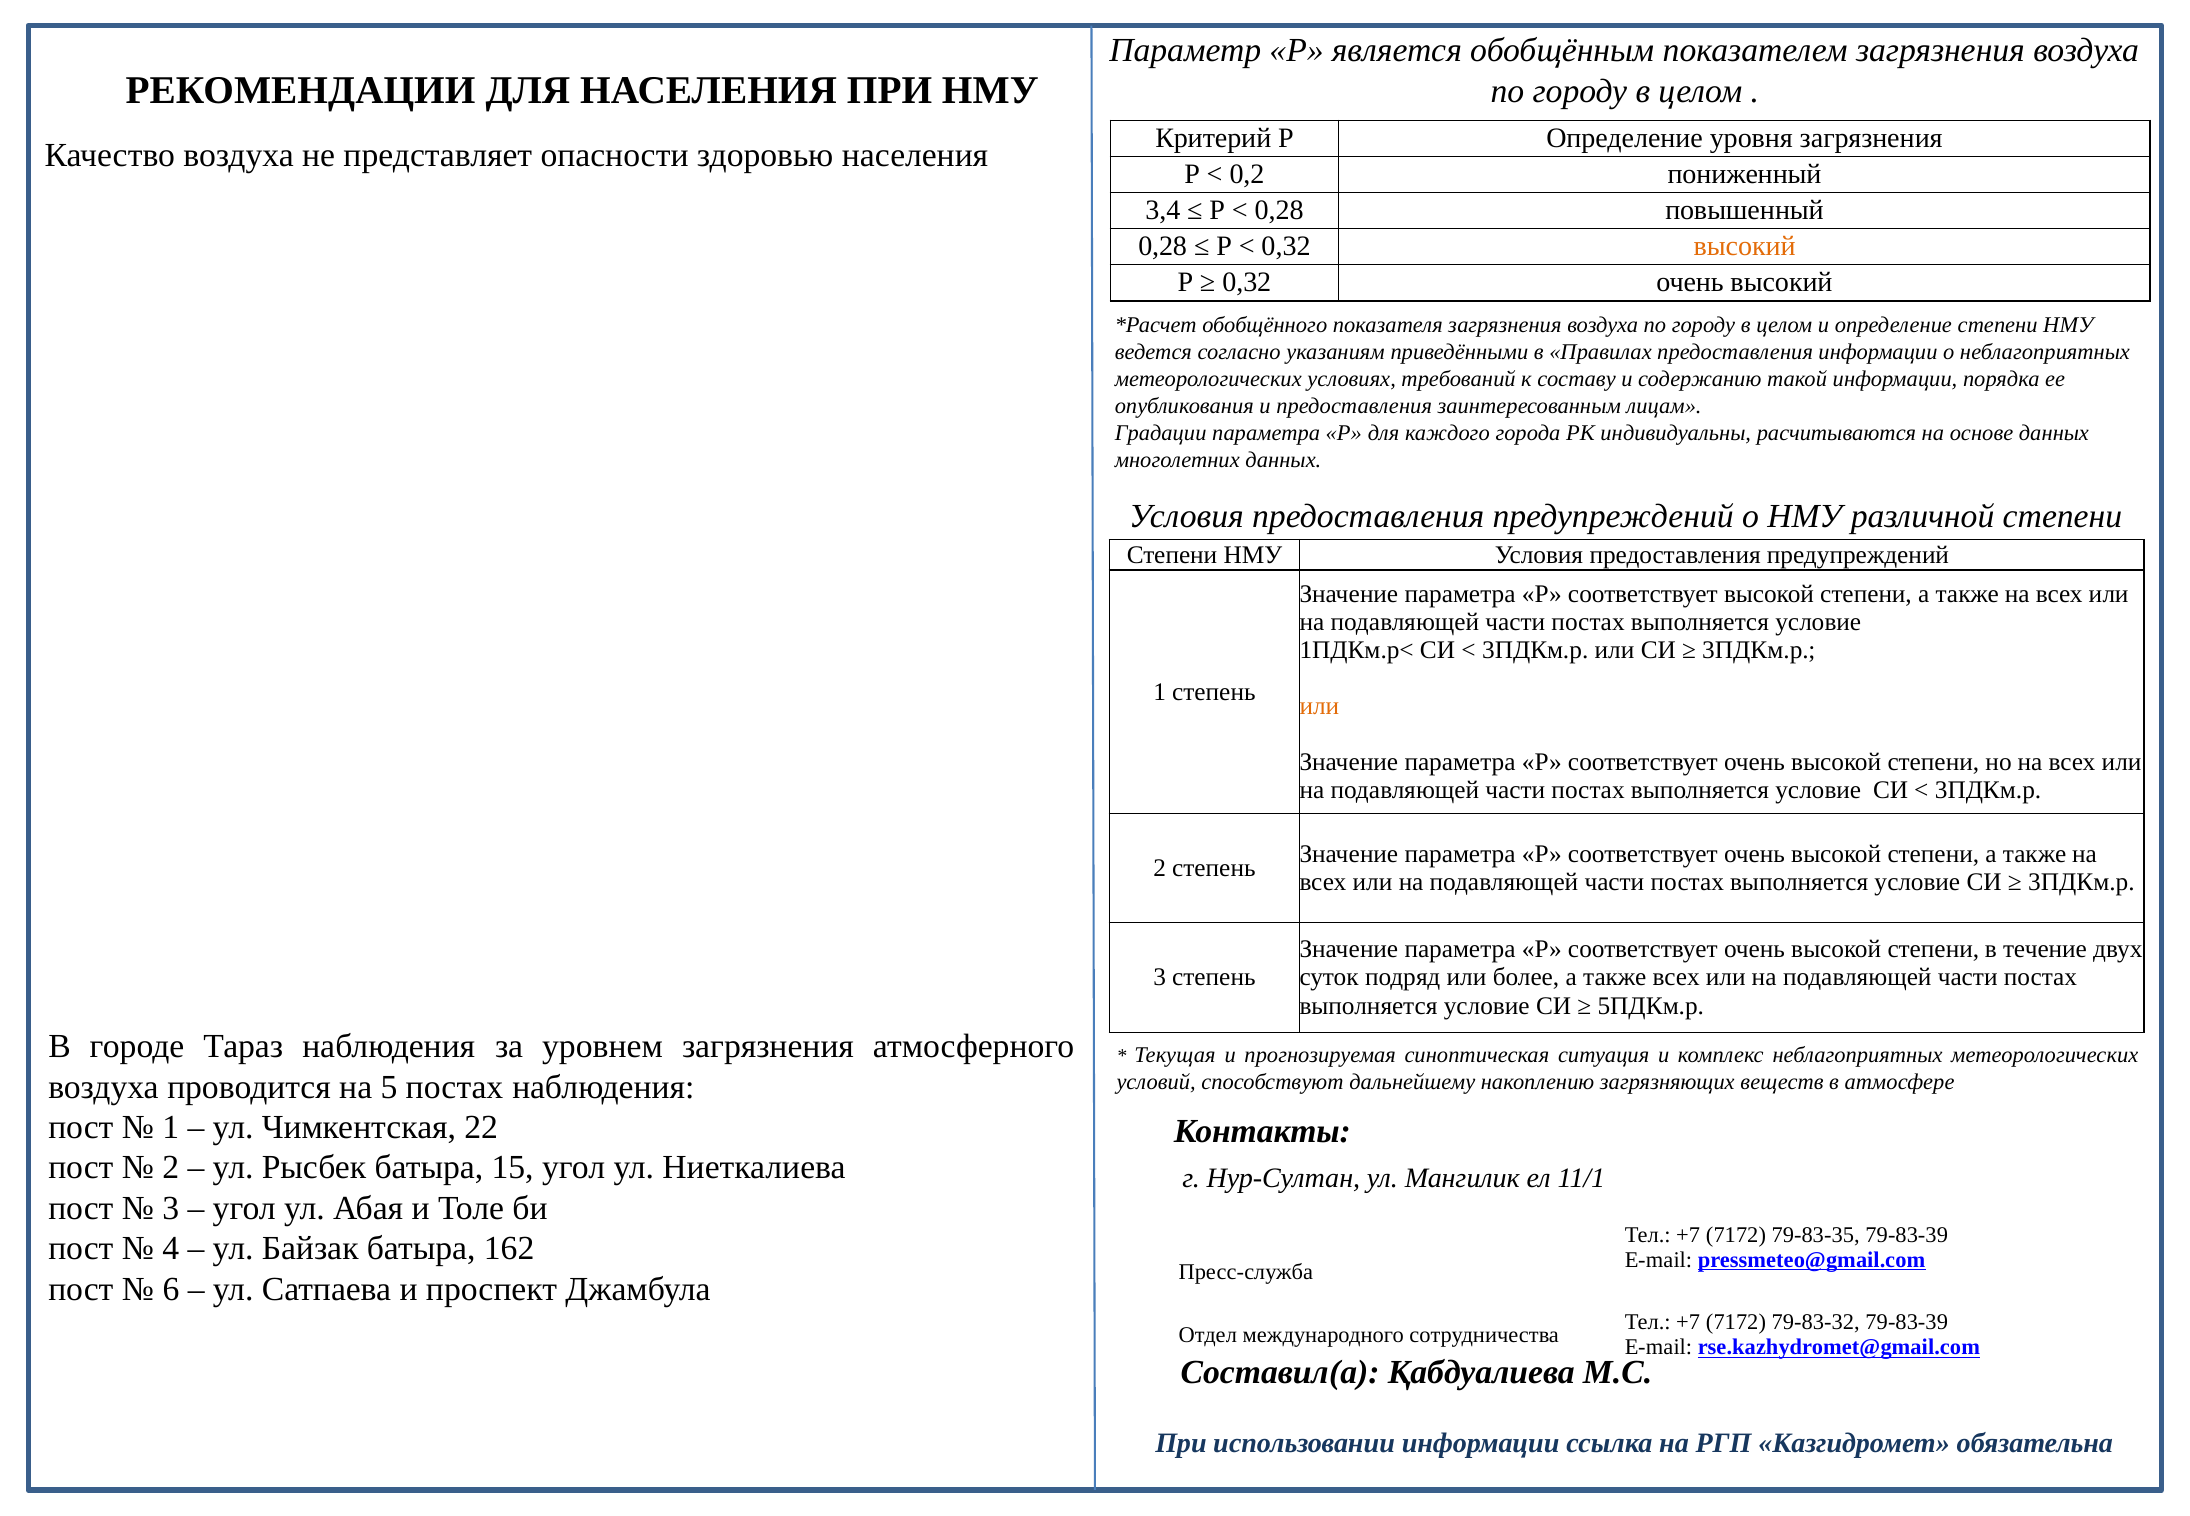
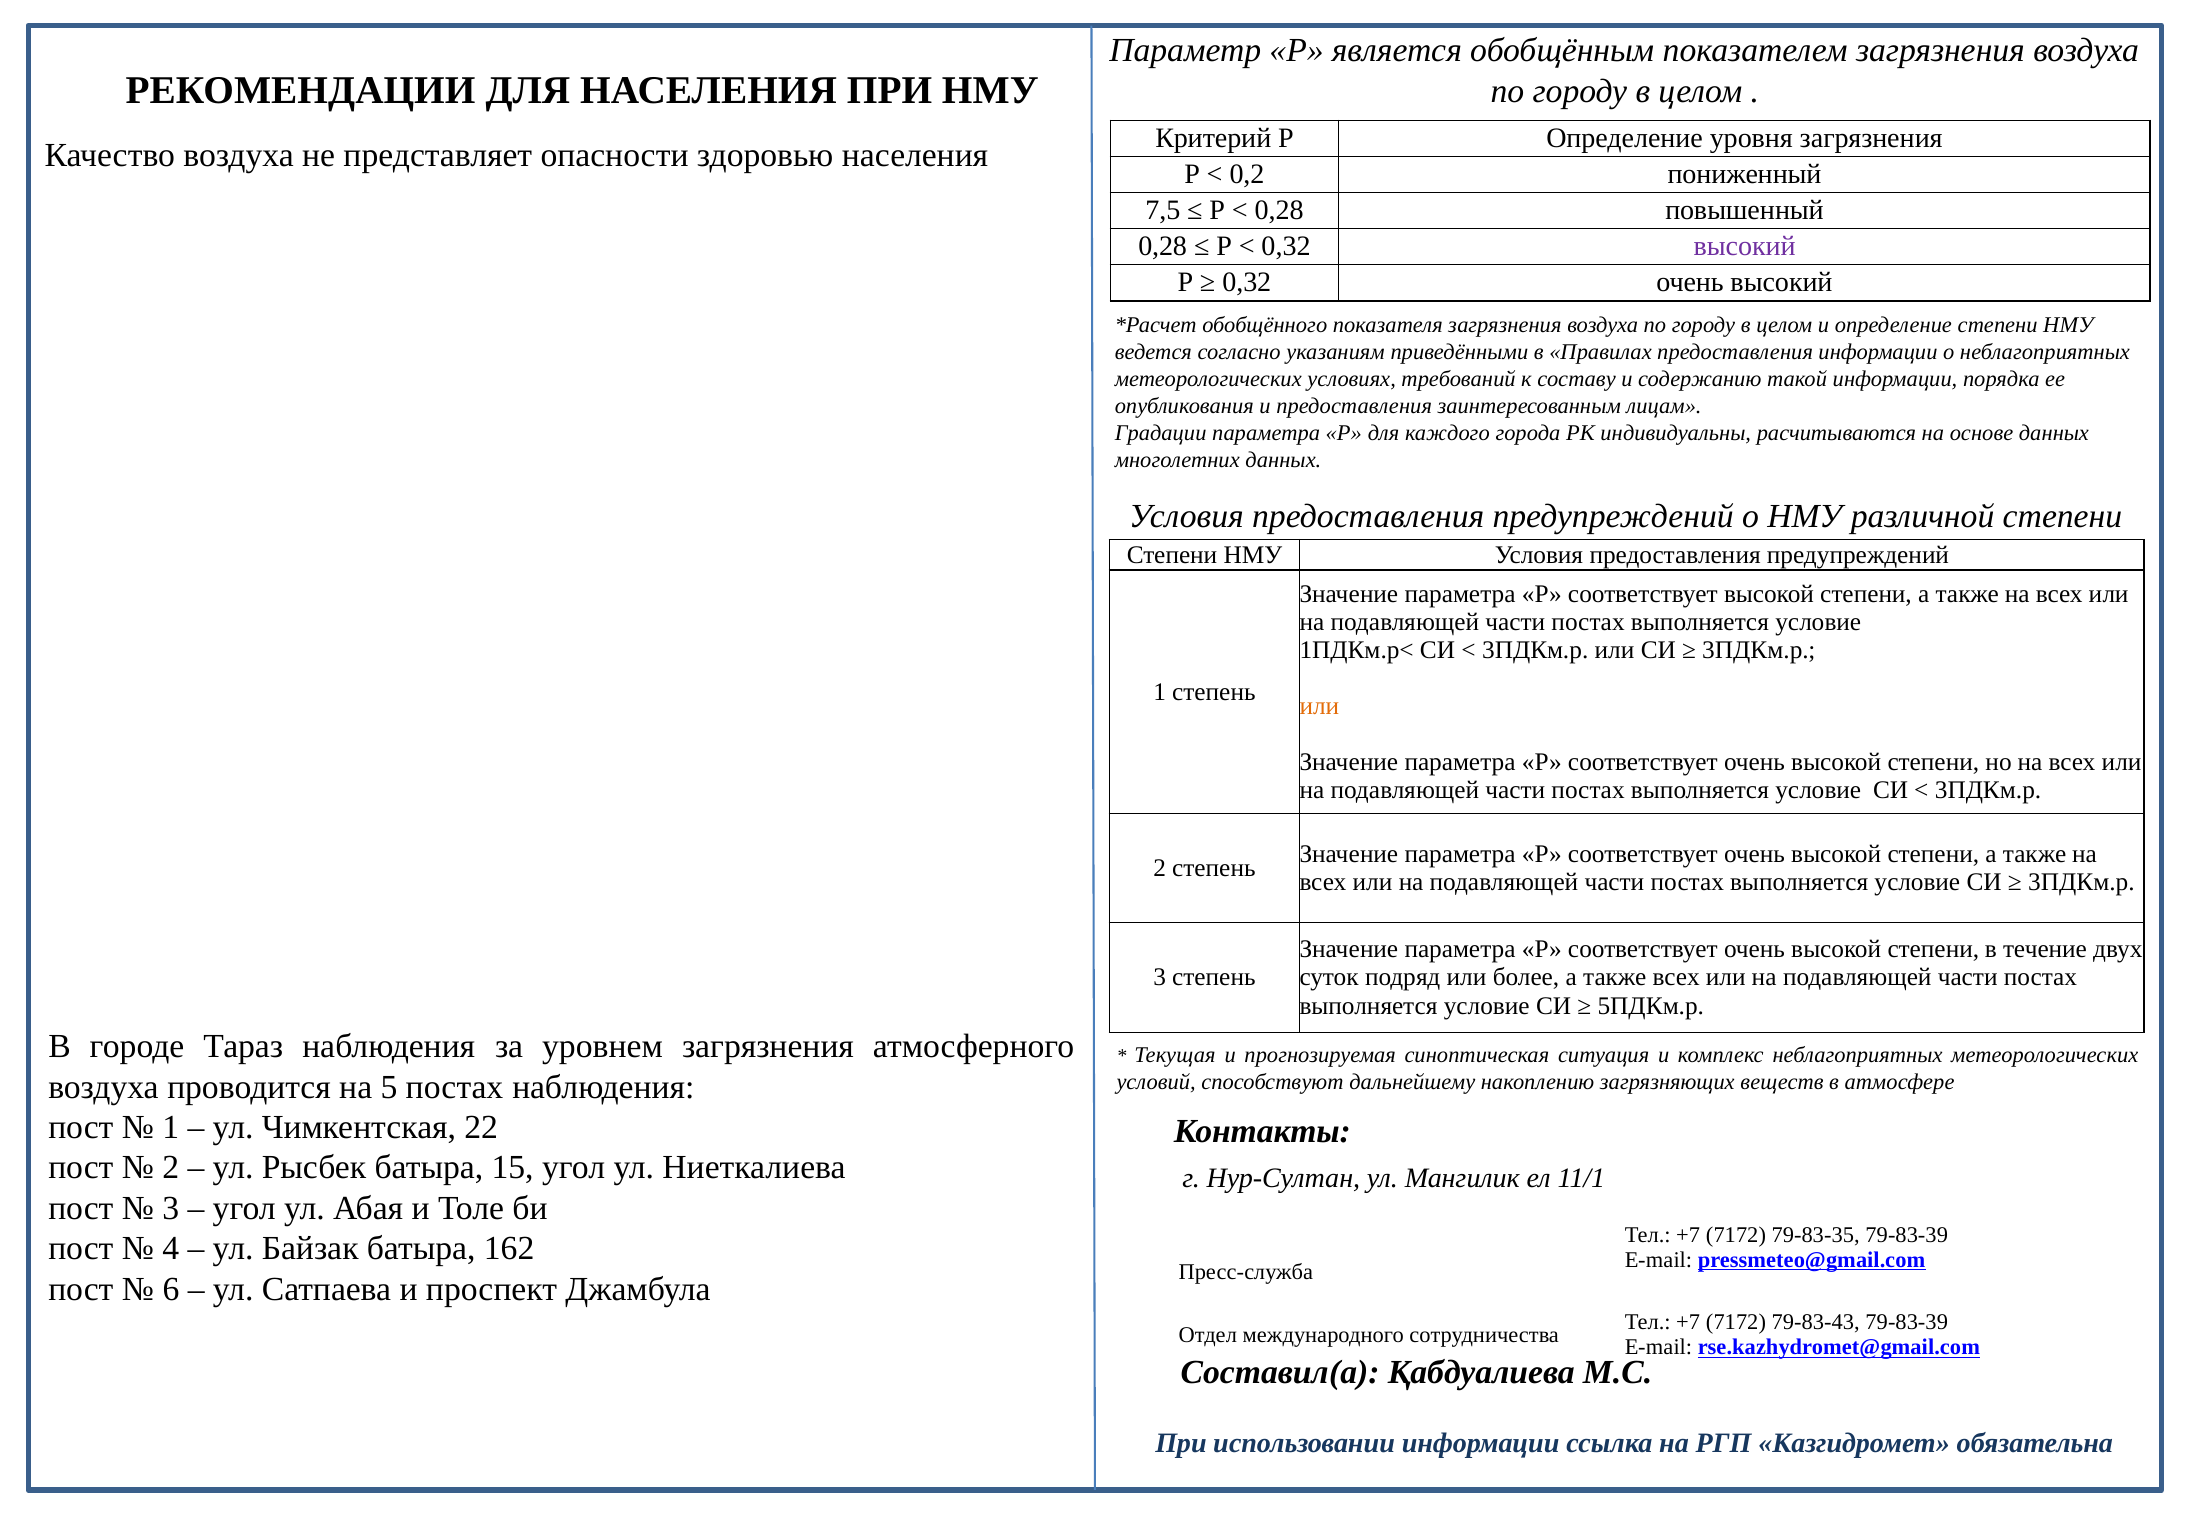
3,4: 3,4 -> 7,5
высокий at (1745, 246) colour: orange -> purple
79-83-32: 79-83-32 -> 79-83-43
